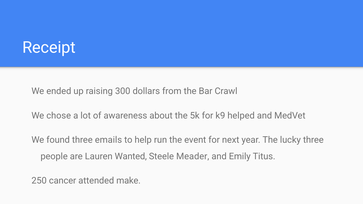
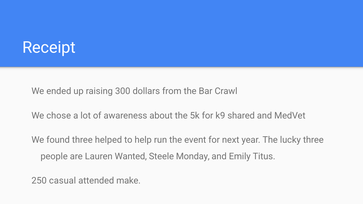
helped: helped -> shared
emails: emails -> helped
Meader: Meader -> Monday
cancer: cancer -> casual
